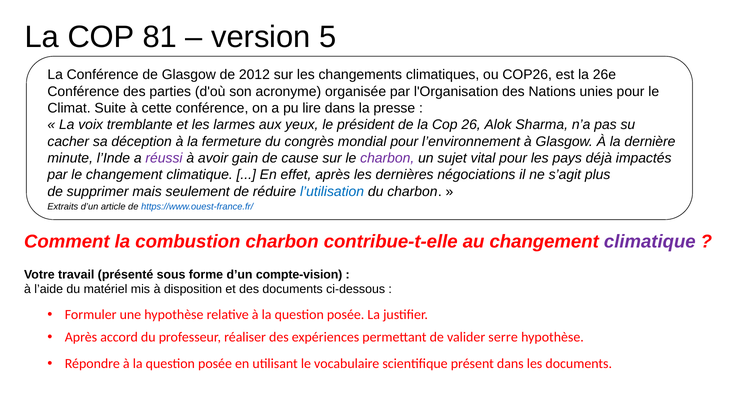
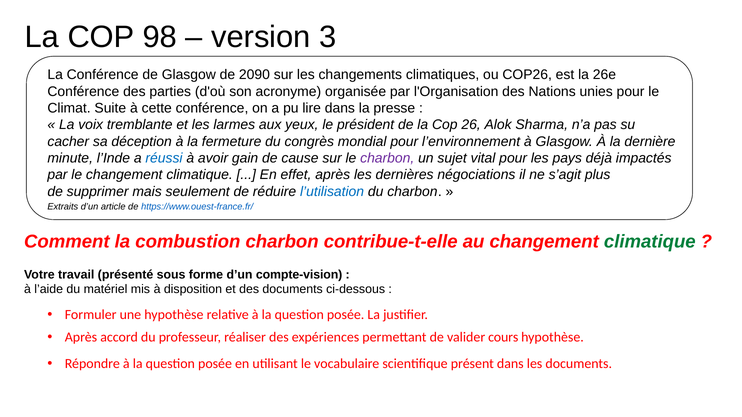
81: 81 -> 98
5: 5 -> 3
2012: 2012 -> 2090
réussi colour: purple -> blue
climatique at (650, 242) colour: purple -> green
serre: serre -> cours
